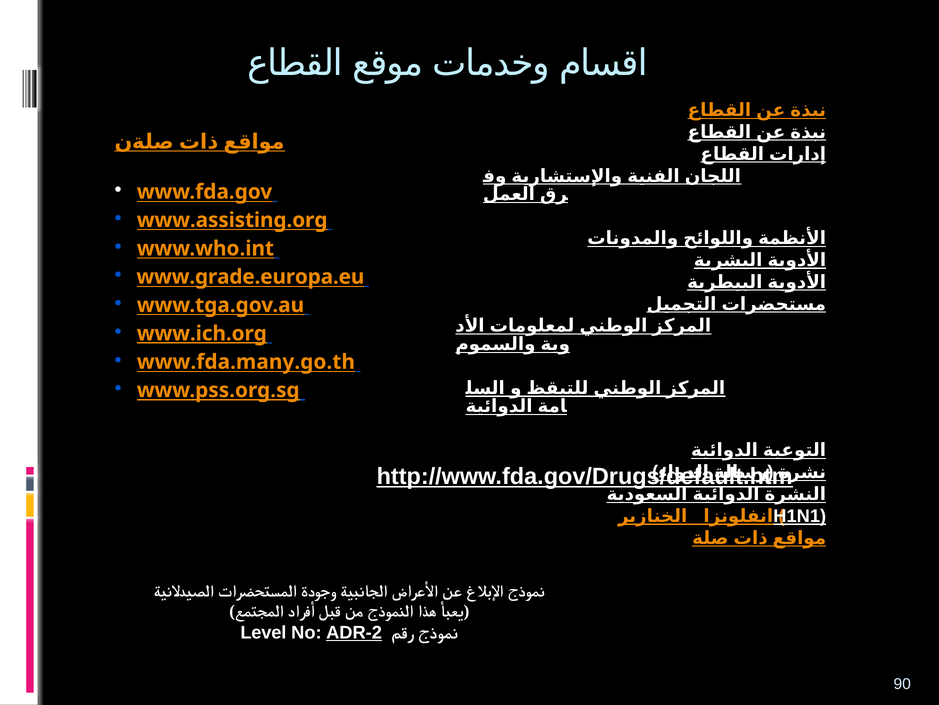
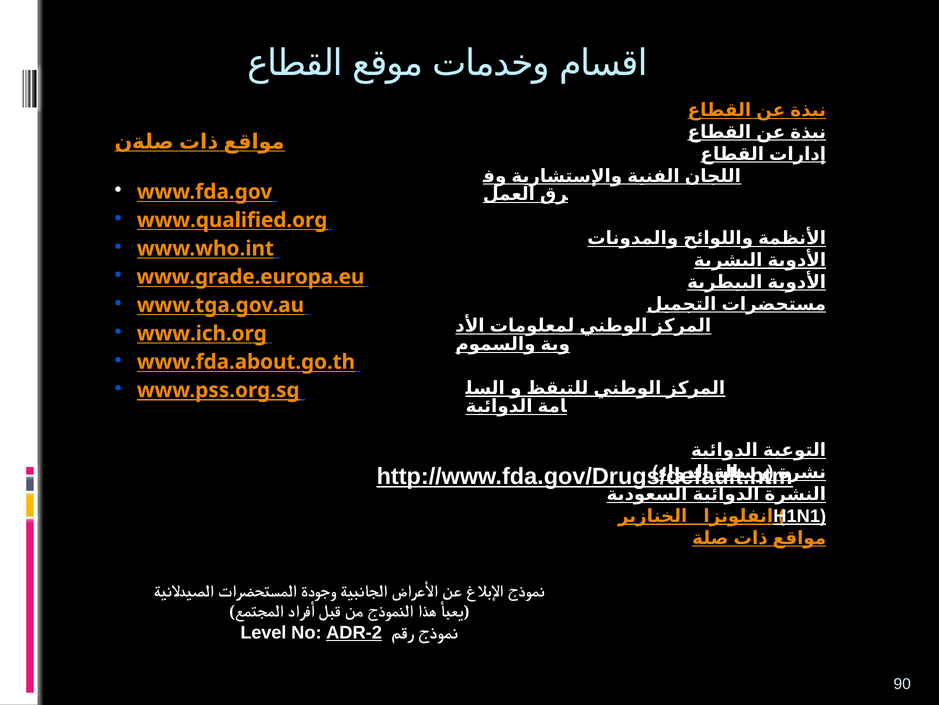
www.assisting.org: www.assisting.org -> www.qualified.org
www.ich.org underline: present -> none
www.fda.many.go.th: www.fda.many.go.th -> www.fda.about.go.th
